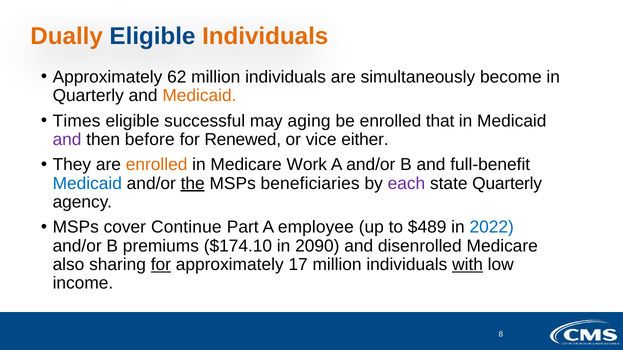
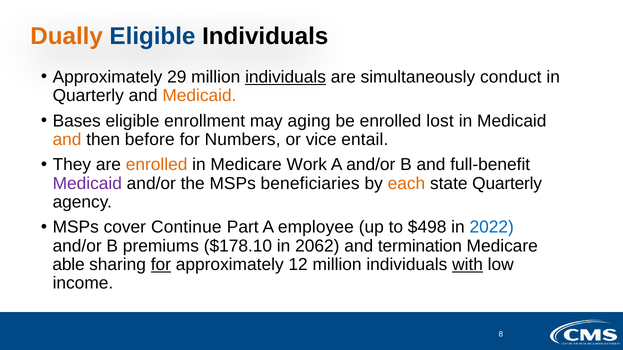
Individuals at (265, 36) colour: orange -> black
62: 62 -> 29
individuals at (286, 77) underline: none -> present
become: become -> conduct
Times: Times -> Bases
successful: successful -> enrollment
that: that -> lost
and at (67, 140) colour: purple -> orange
Renewed: Renewed -> Numbers
either: either -> entail
Medicaid at (87, 184) colour: blue -> purple
the underline: present -> none
each colour: purple -> orange
$489: $489 -> $498
$174.10: $174.10 -> $178.10
2090: 2090 -> 2062
disenrolled: disenrolled -> termination
also: also -> able
17: 17 -> 12
